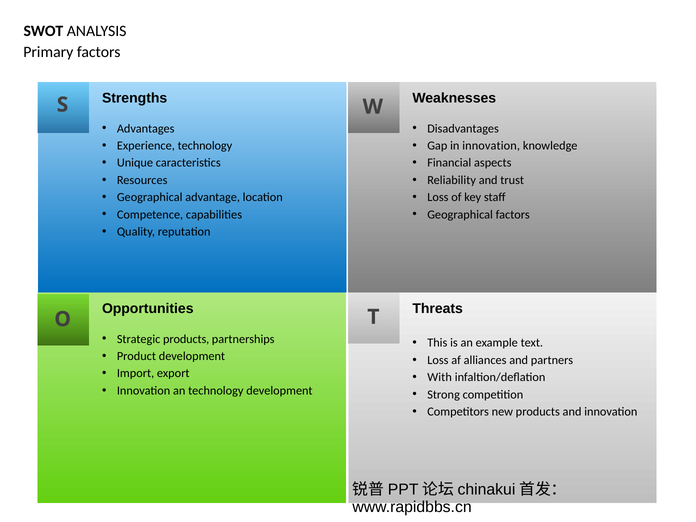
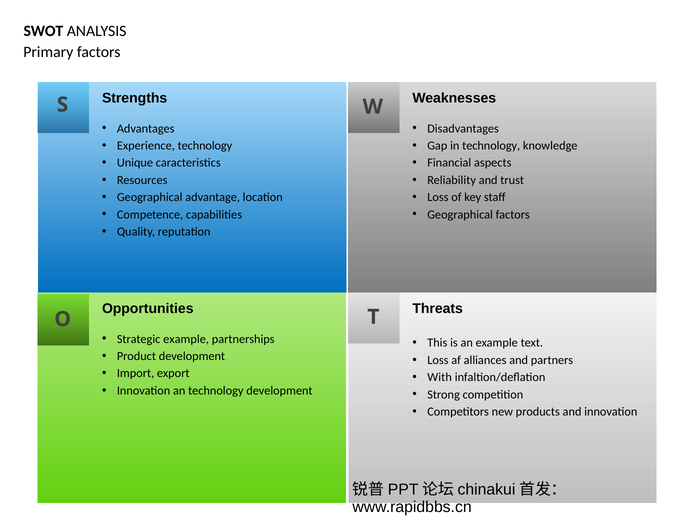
in innovation: innovation -> technology
Strategic products: products -> example
